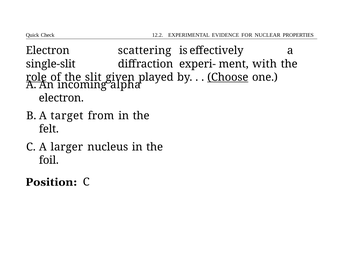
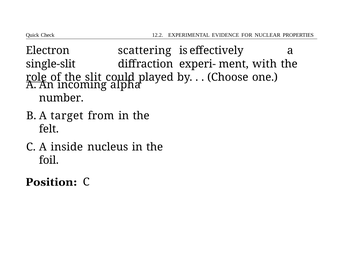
given: given -> could
Choose underline: present -> none
electron at (61, 98): electron -> number
larger: larger -> inside
